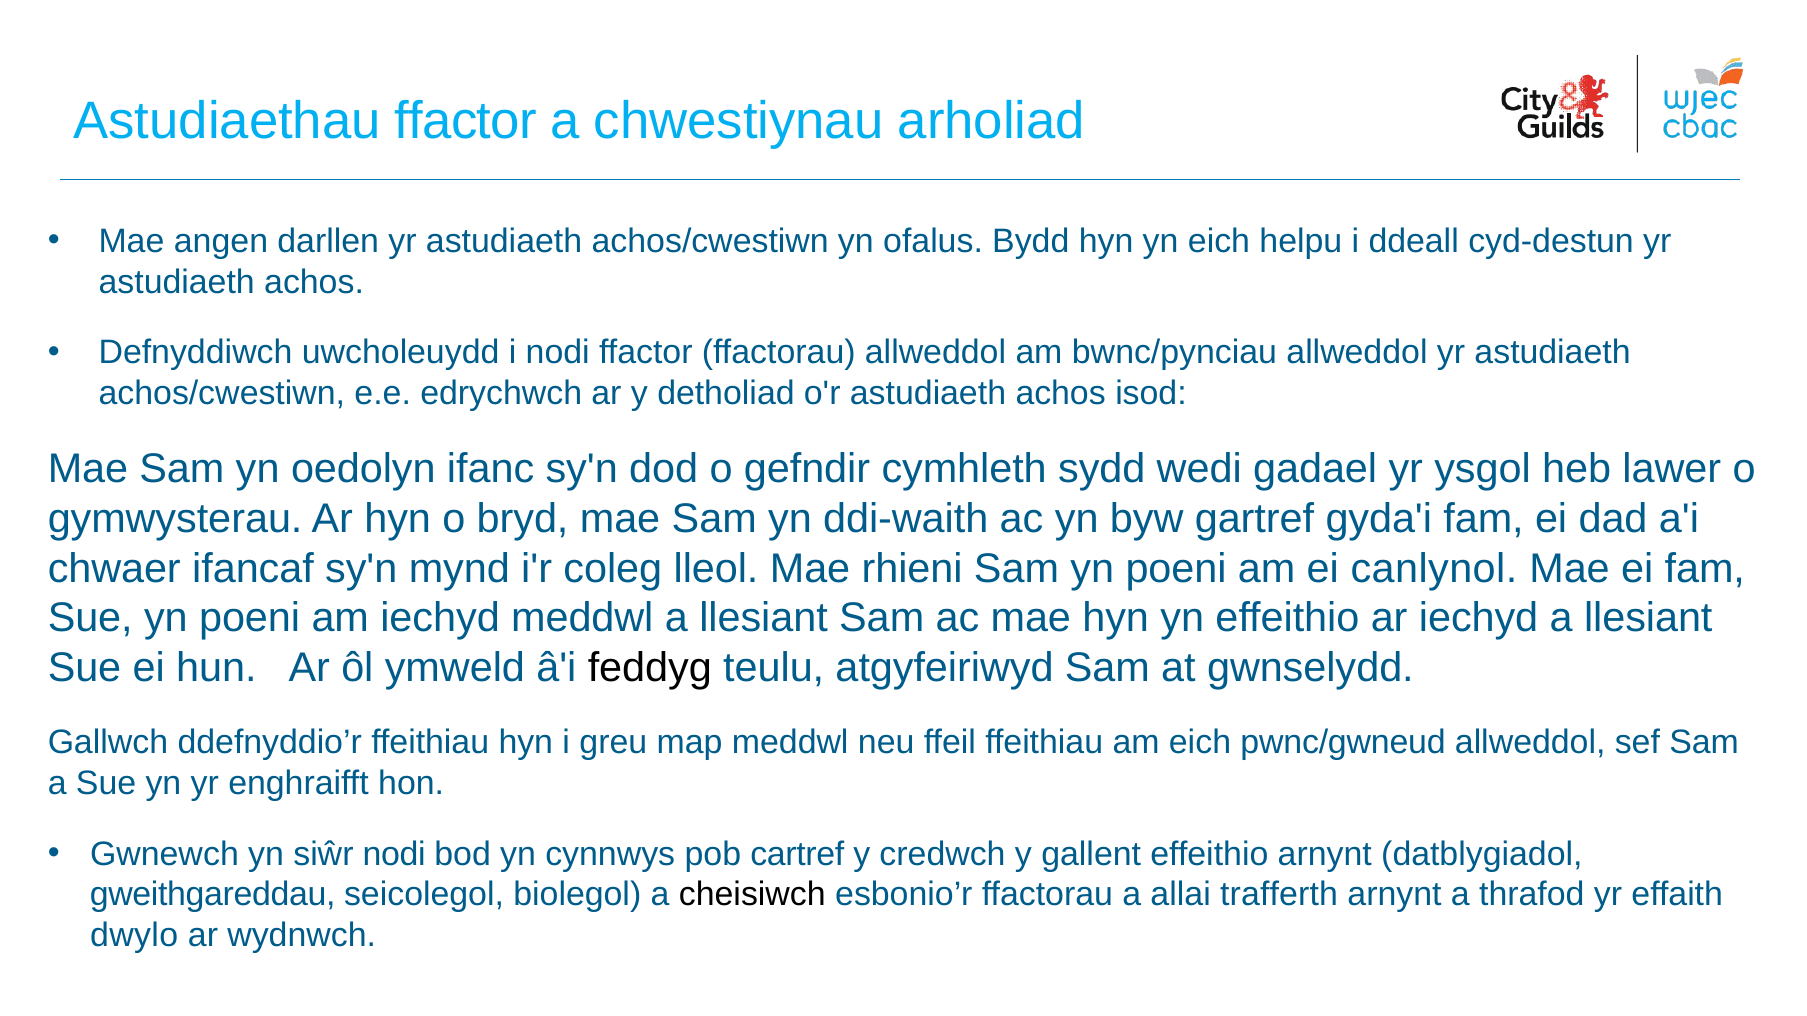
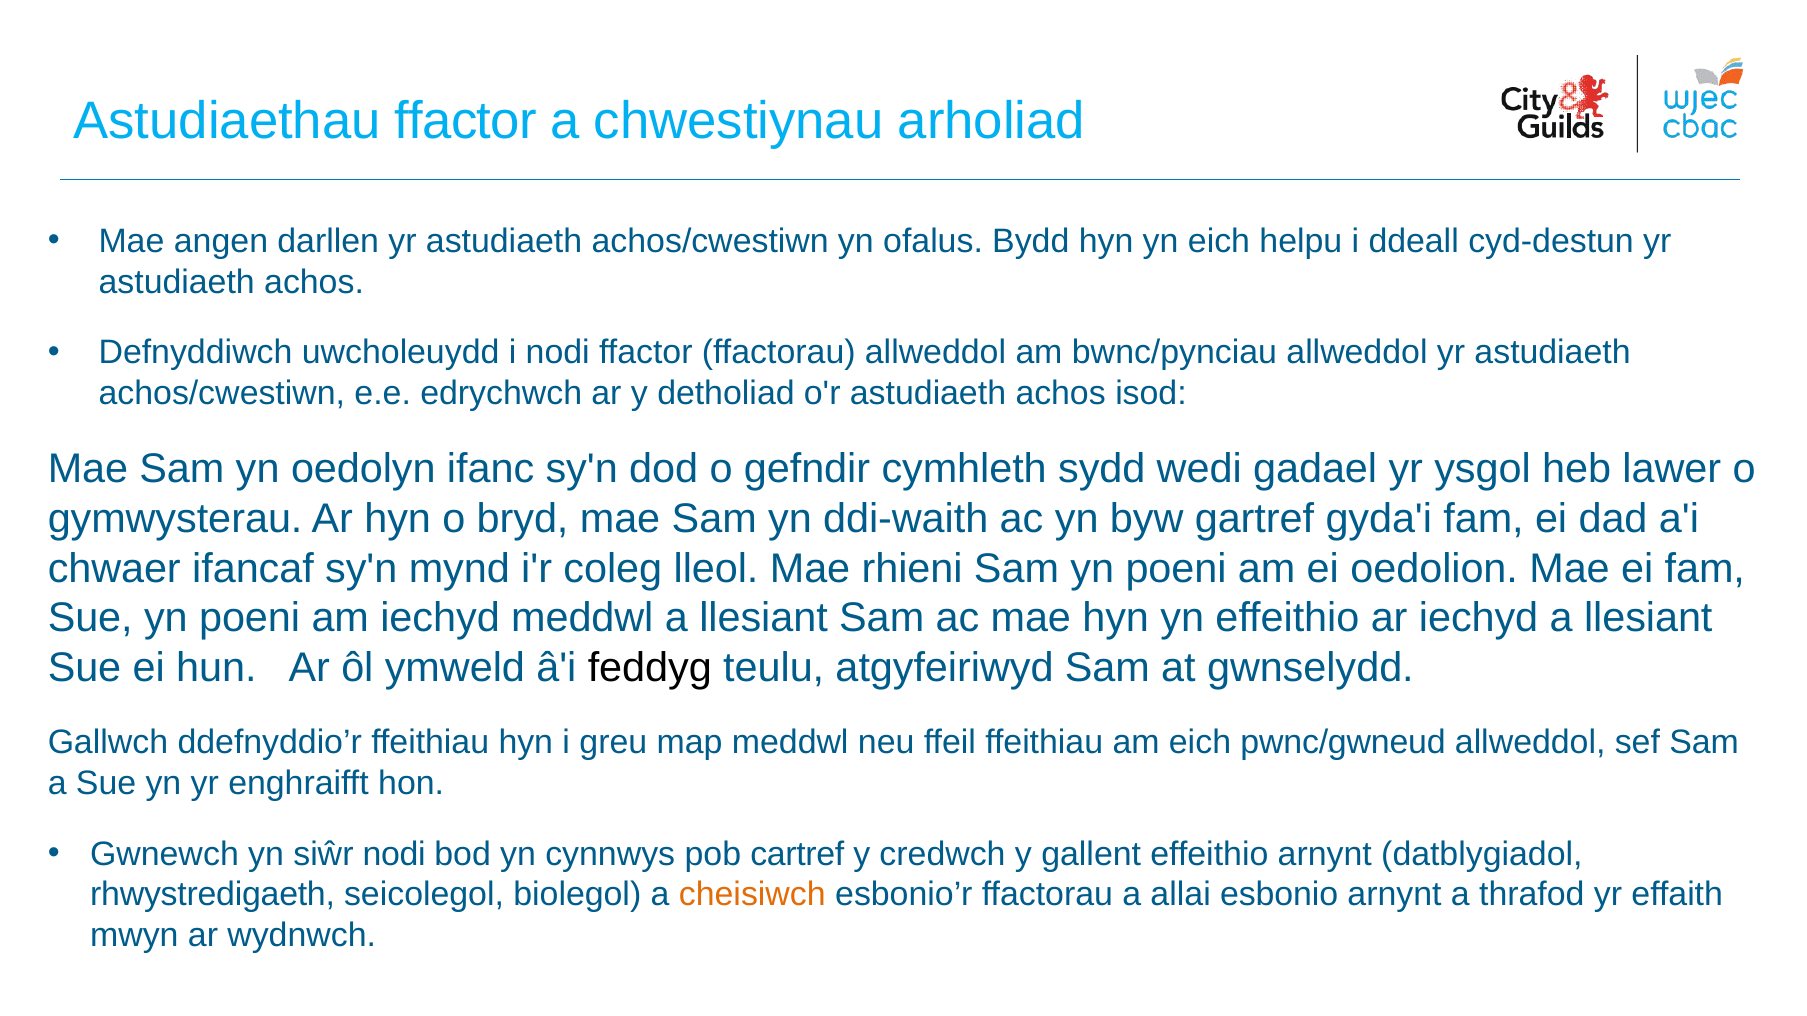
canlynol: canlynol -> oedolion
gweithgareddau: gweithgareddau -> rhwystredigaeth
cheisiwch colour: black -> orange
trafferth: trafferth -> esbonio
dwylo: dwylo -> mwyn
